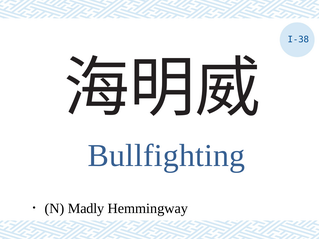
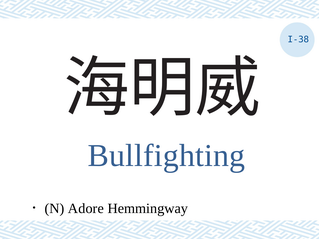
Madly: Madly -> Adore
